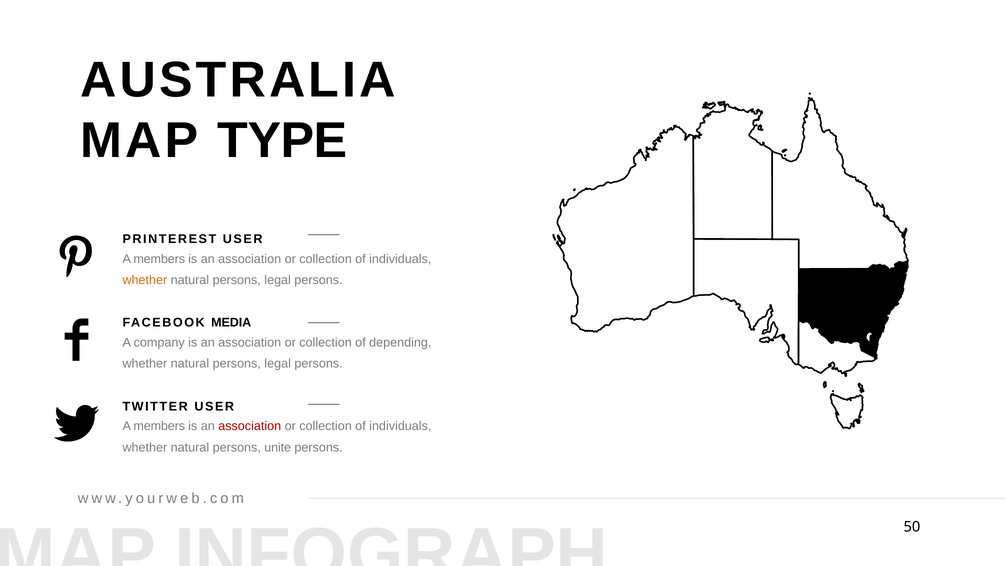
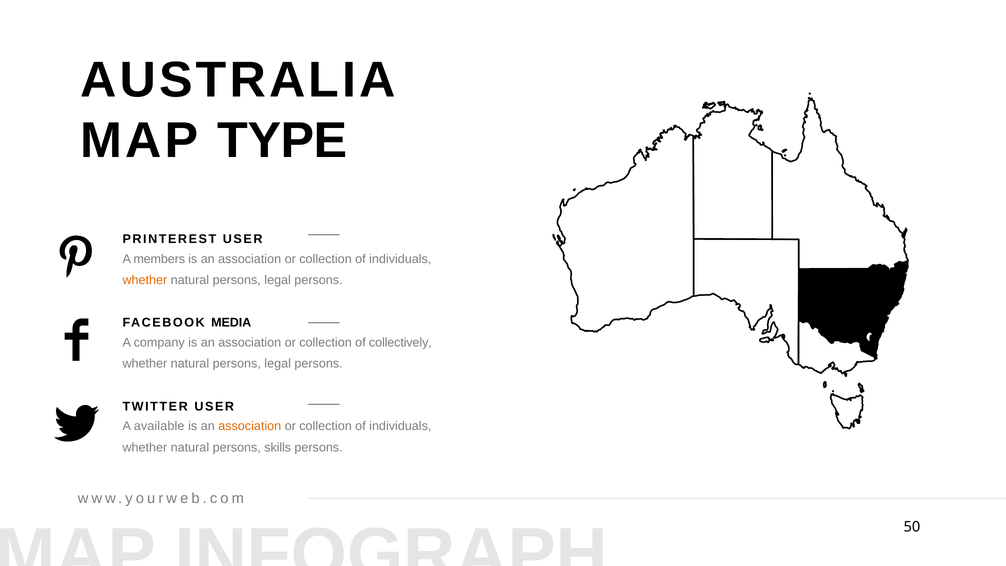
depending: depending -> collectively
members at (159, 426): members -> available
association at (250, 426) colour: red -> orange
unite: unite -> skills
